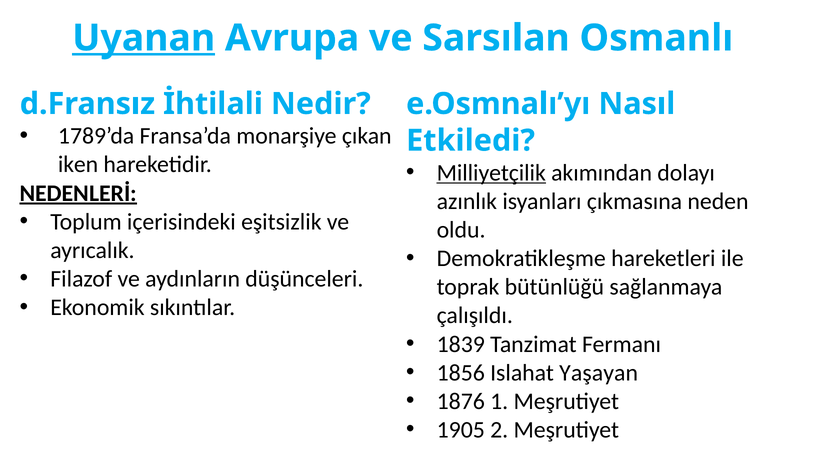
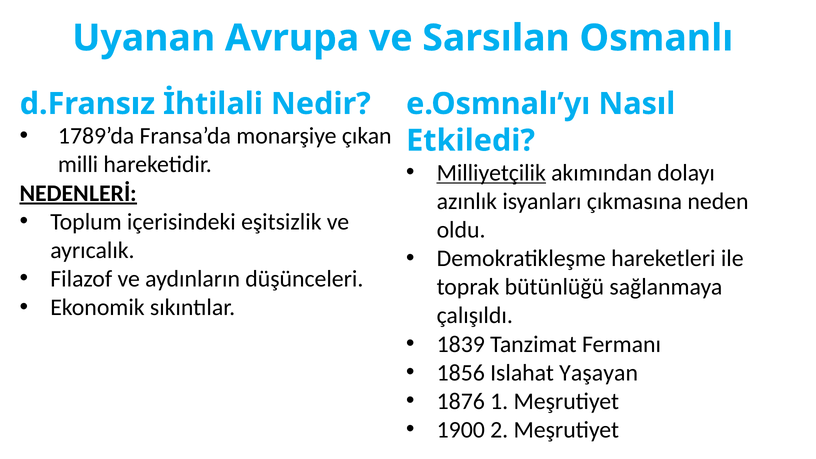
Uyanan underline: present -> none
iken: iken -> milli
1905: 1905 -> 1900
